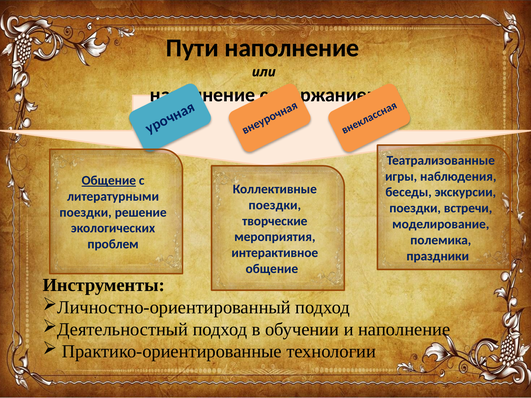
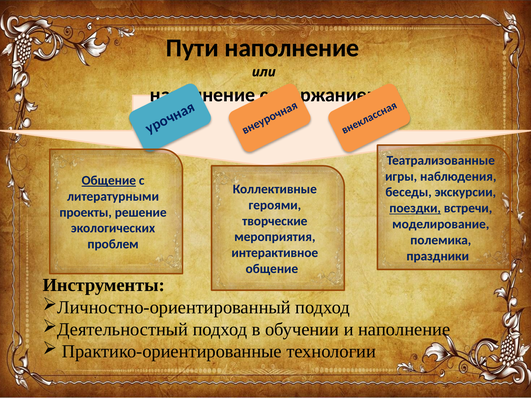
поездки at (275, 205): поездки -> героями
поездки at (415, 208) underline: none -> present
поездки at (86, 212): поездки -> проекты
